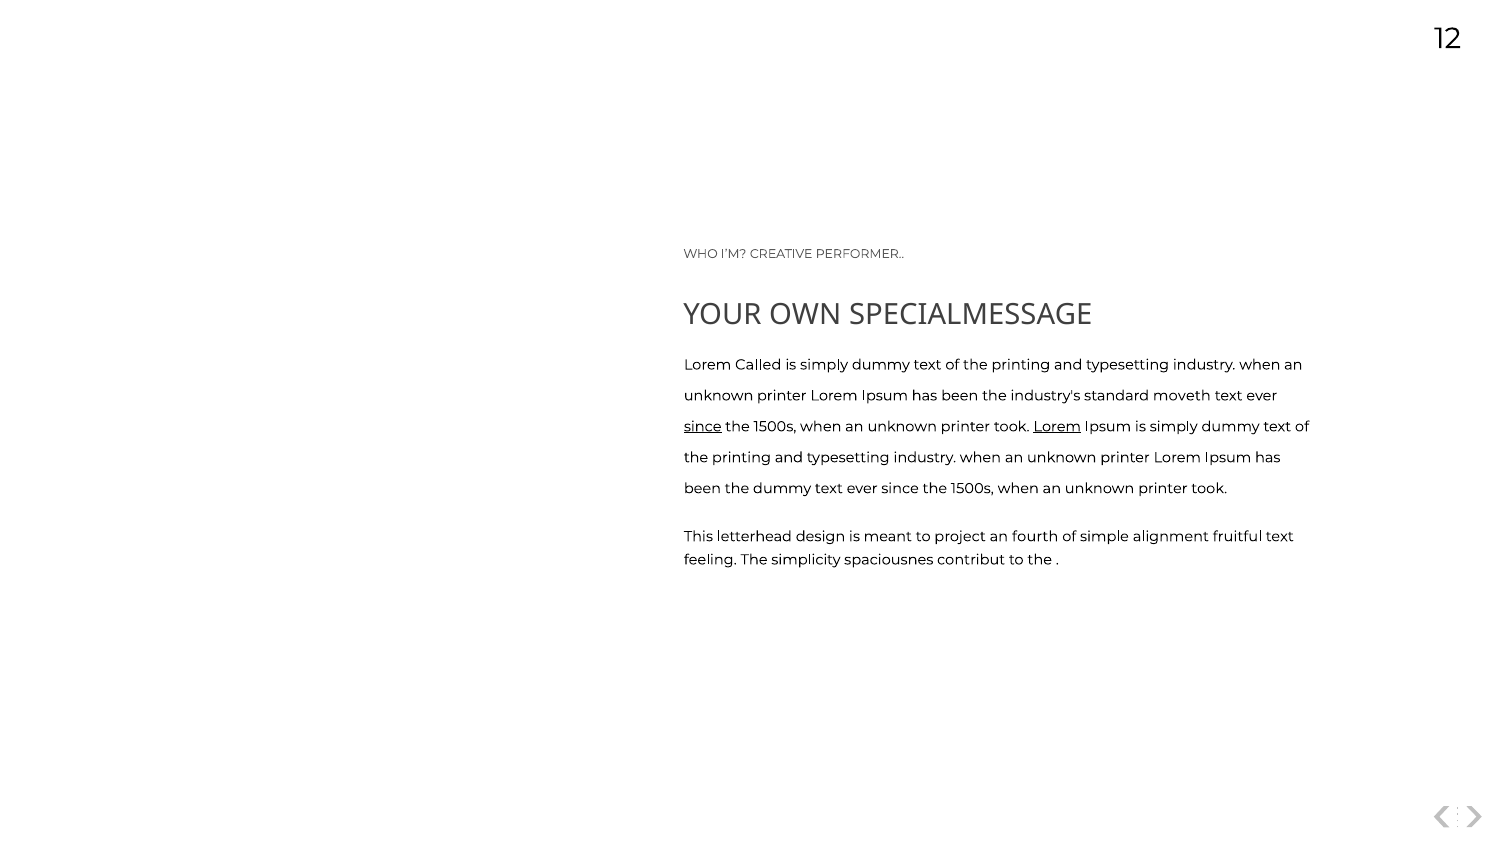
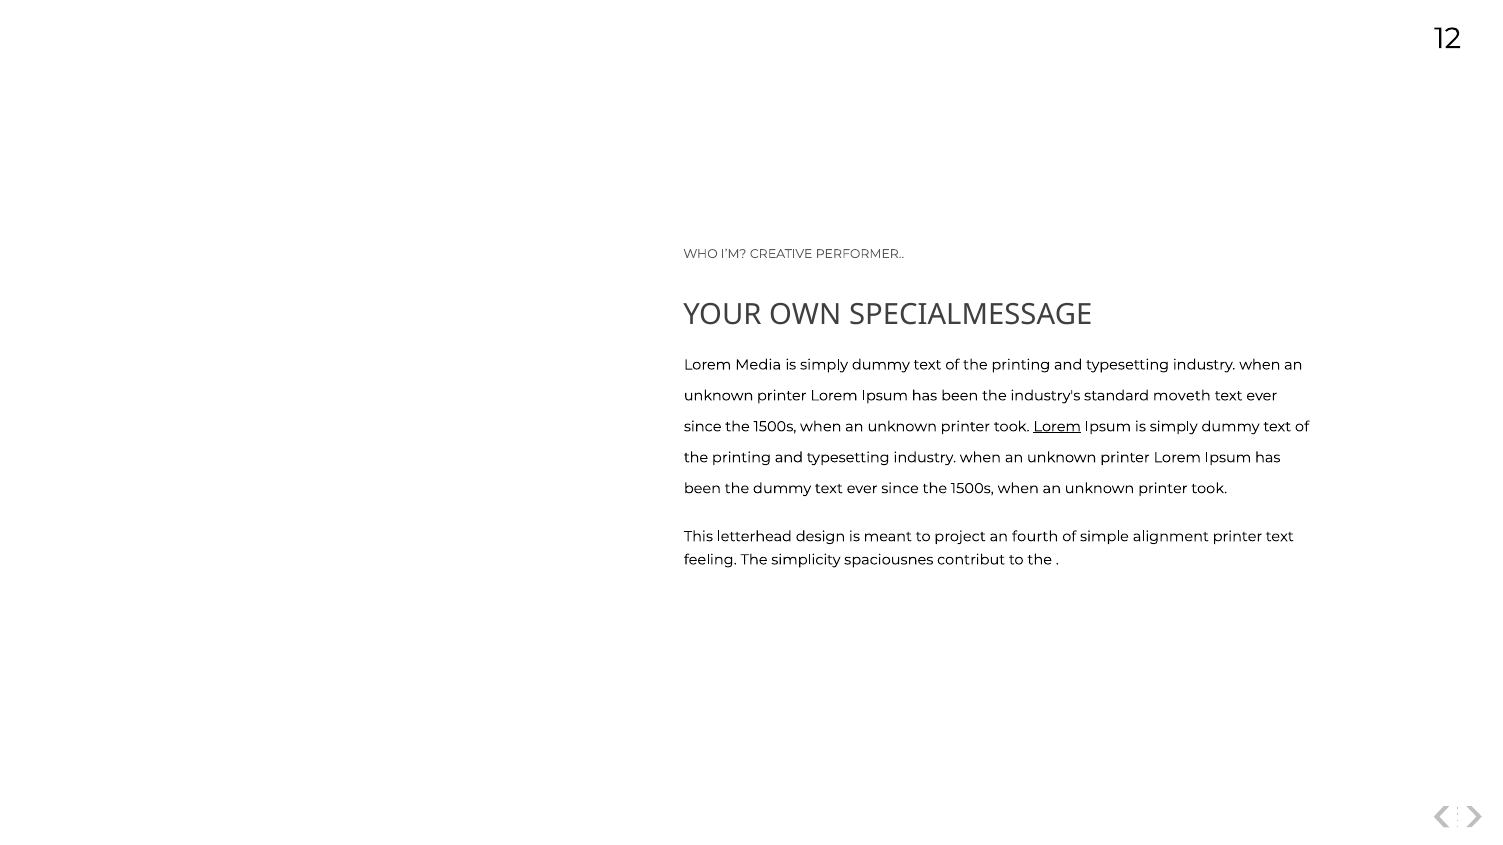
Called: Called -> Media
since at (703, 427) underline: present -> none
alignment fruitful: fruitful -> printer
